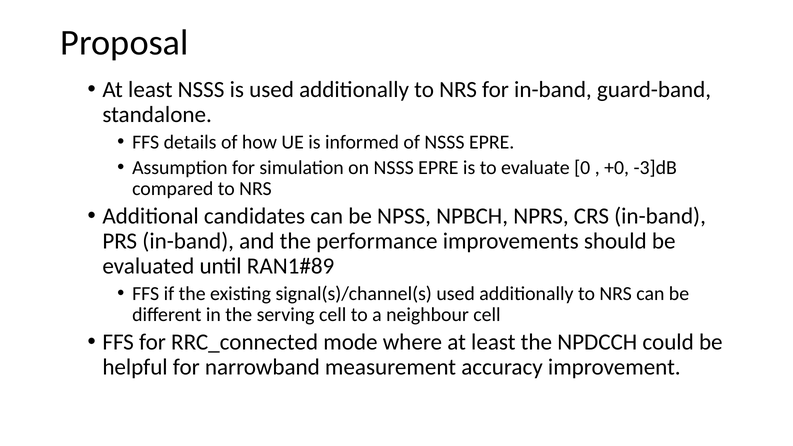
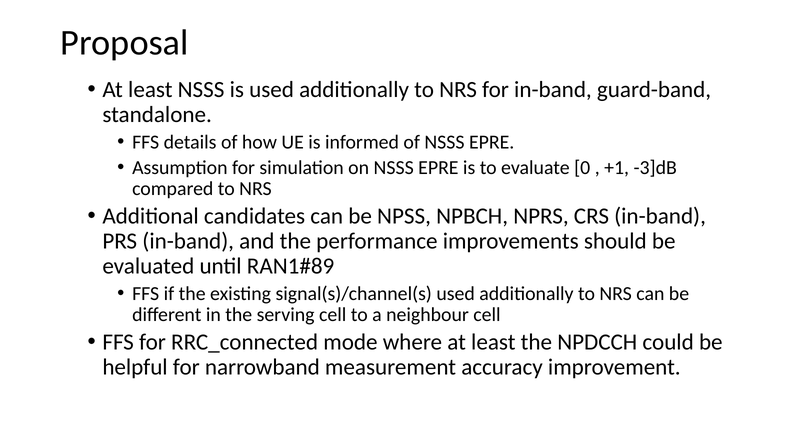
+0: +0 -> +1
